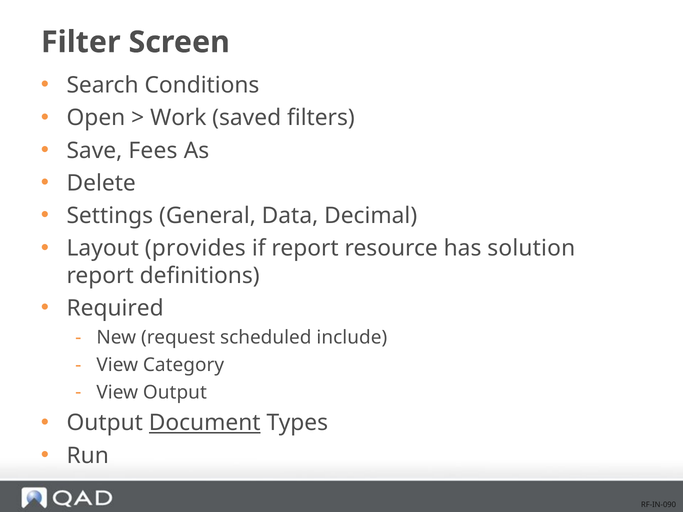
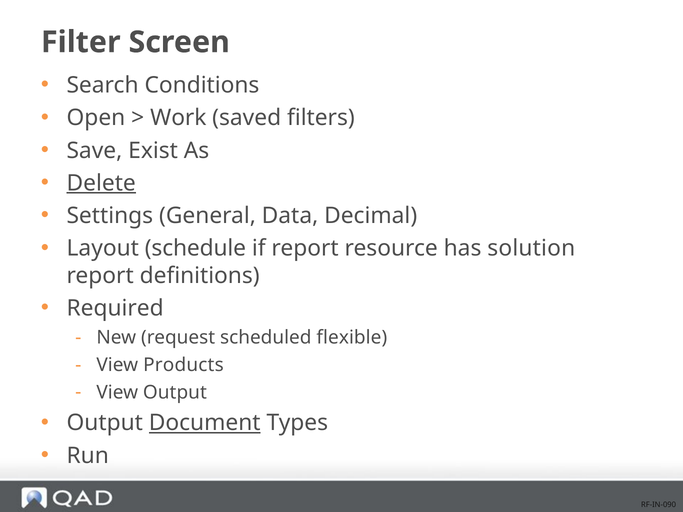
Fees: Fees -> Exist
Delete underline: none -> present
provides: provides -> schedule
include: include -> flexible
Category: Category -> Products
